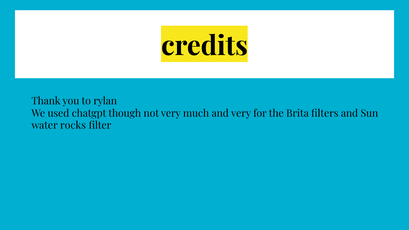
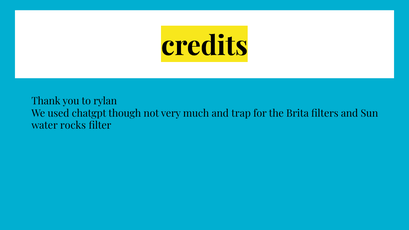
and very: very -> trap
